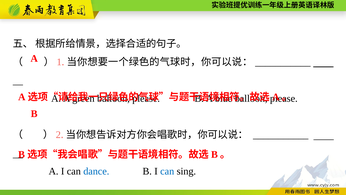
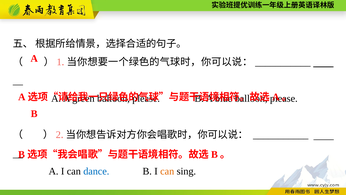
can at (167, 171) colour: blue -> orange
